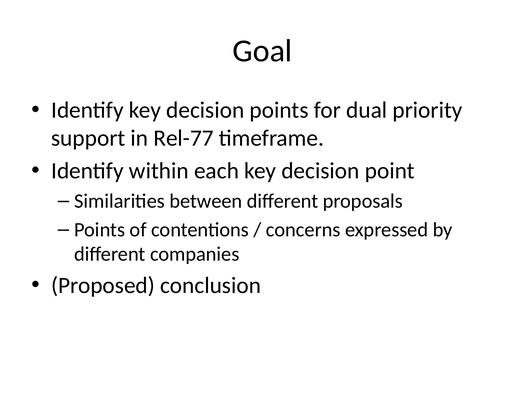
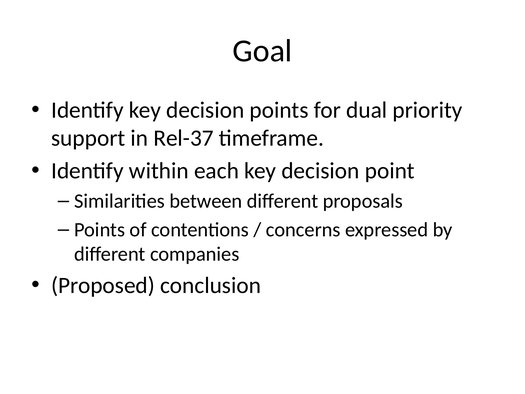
Rel-77: Rel-77 -> Rel-37
